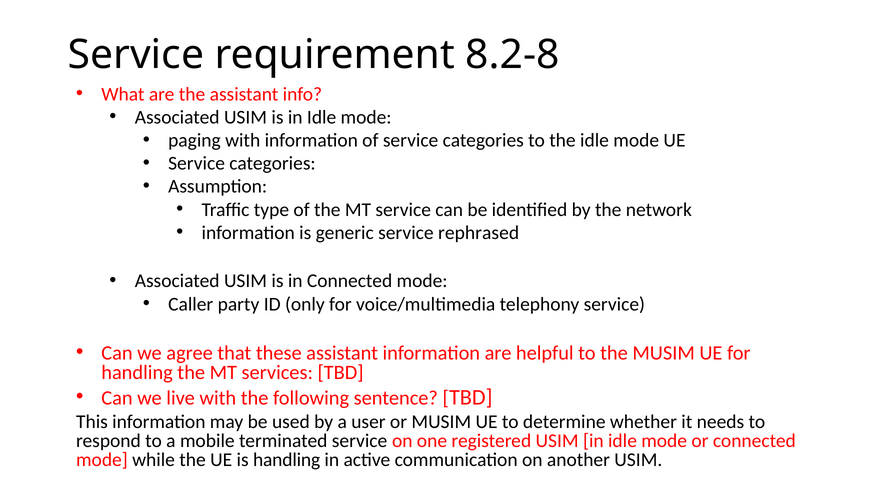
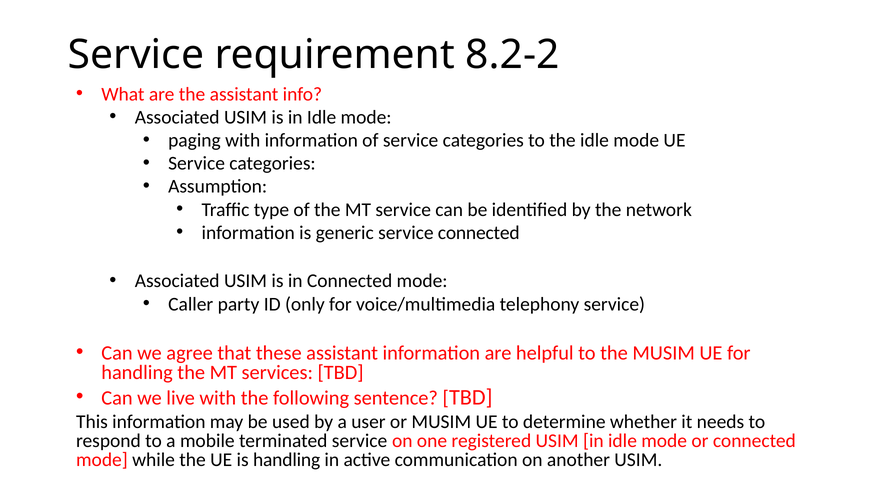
8.2-8: 8.2-8 -> 8.2-2
service rephrased: rephrased -> connected
